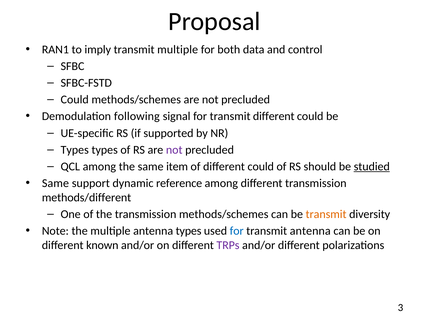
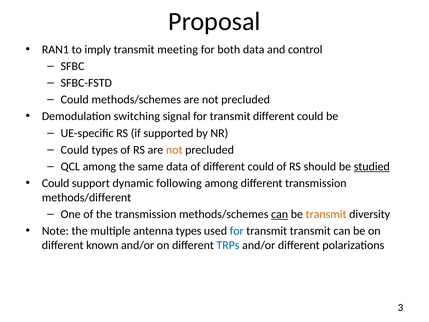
transmit multiple: multiple -> meeting
following: following -> switching
Types at (75, 150): Types -> Could
not at (174, 150) colour: purple -> orange
same item: item -> data
Same at (55, 183): Same -> Could
reference: reference -> following
can at (280, 214) underline: none -> present
transmit antenna: antenna -> transmit
TRPs colour: purple -> blue
